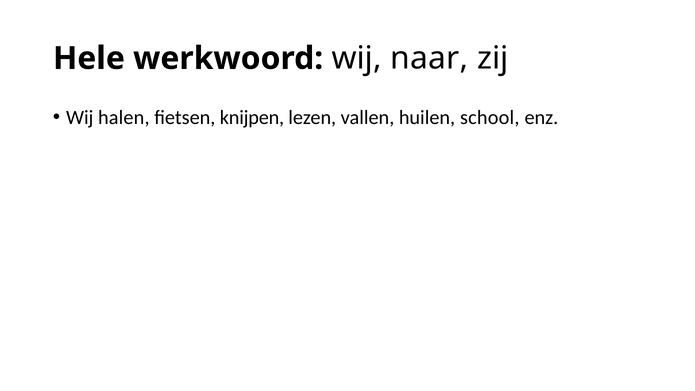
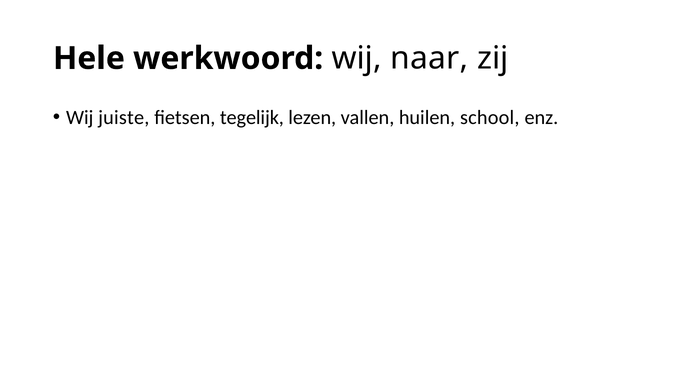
halen: halen -> juiste
knijpen: knijpen -> tegelijk
